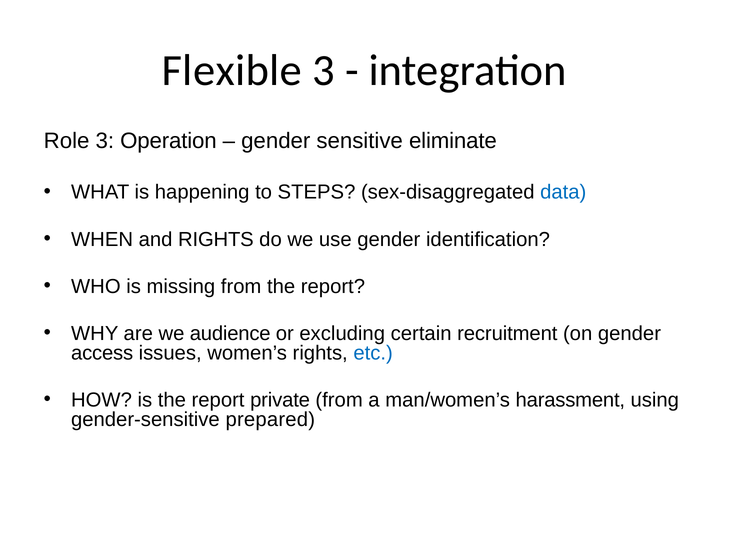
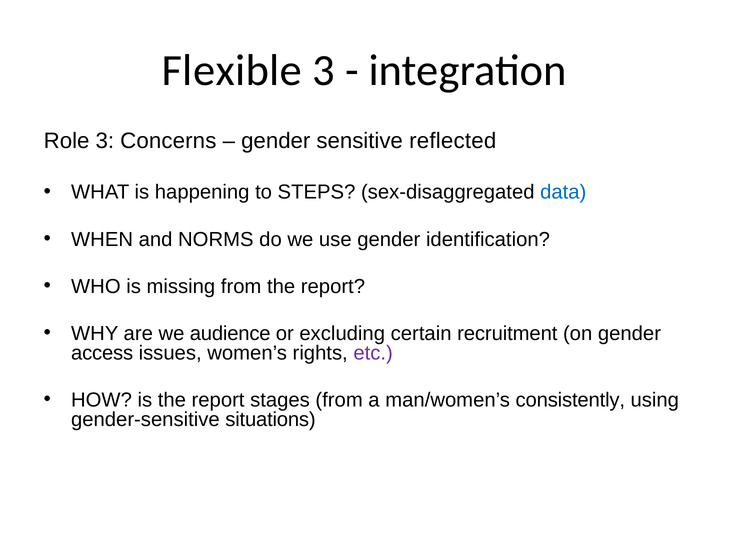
Operation: Operation -> Concerns
eliminate: eliminate -> reflected
and RIGHTS: RIGHTS -> NORMS
etc colour: blue -> purple
private: private -> stages
harassment: harassment -> consistently
prepared: prepared -> situations
